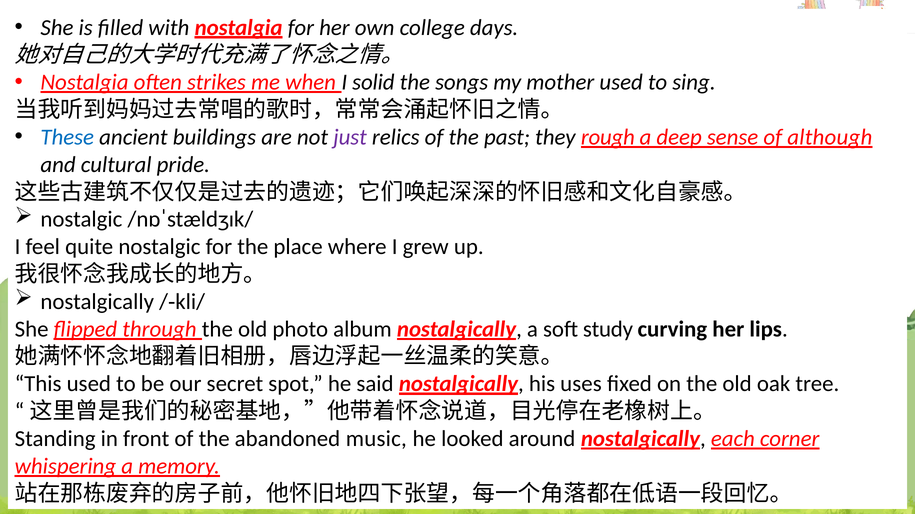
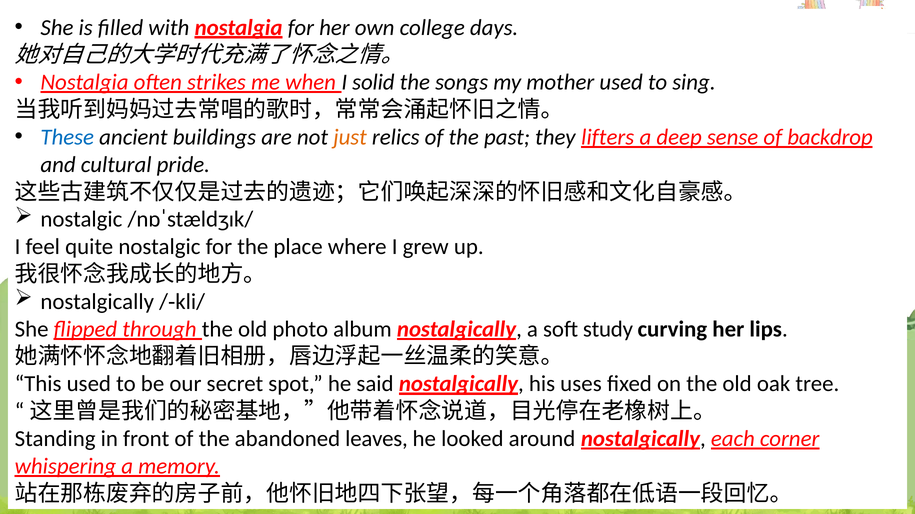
just colour: purple -> orange
rough: rough -> lifters
although: although -> backdrop
music: music -> leaves
